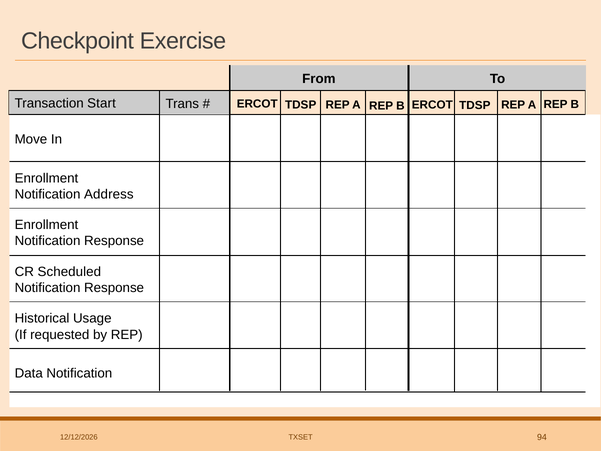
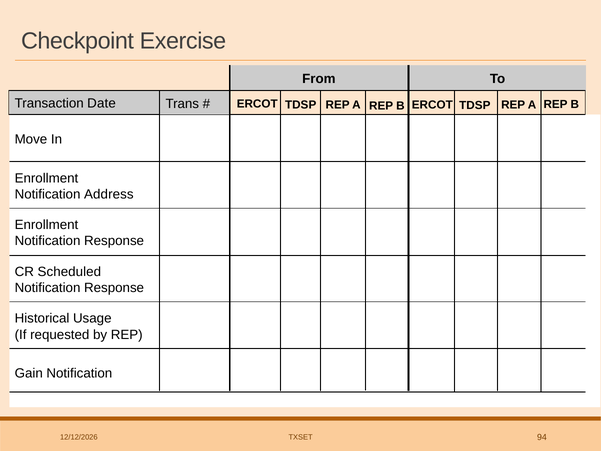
Start: Start -> Date
Data: Data -> Gain
